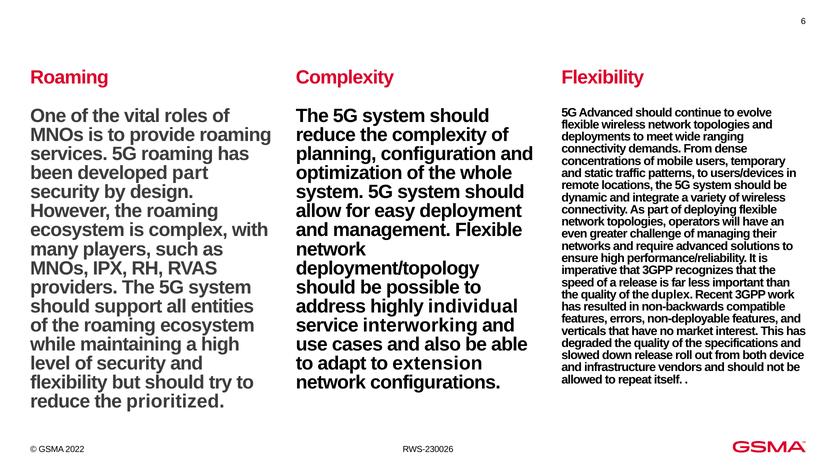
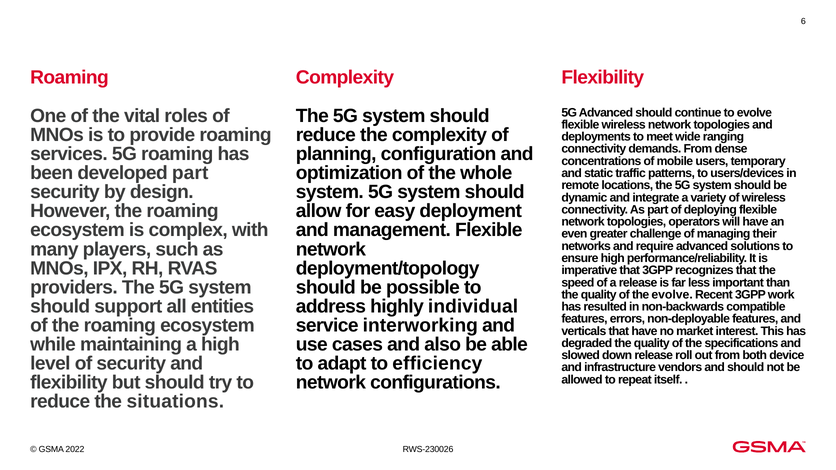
the duplex: duplex -> evolve
extension: extension -> efficiency
prioritized: prioritized -> situations
